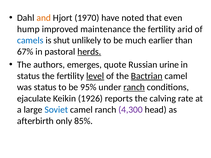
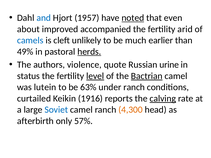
and colour: orange -> blue
1970: 1970 -> 1957
noted underline: none -> present
hump: hump -> about
maintenance: maintenance -> accompanied
shut: shut -> cleft
67%: 67% -> 49%
emerges: emerges -> violence
was status: status -> lutein
95%: 95% -> 63%
ranch at (134, 87) underline: present -> none
ejaculate: ejaculate -> curtailed
1926: 1926 -> 1916
calving underline: none -> present
4,300 colour: purple -> orange
85%: 85% -> 57%
